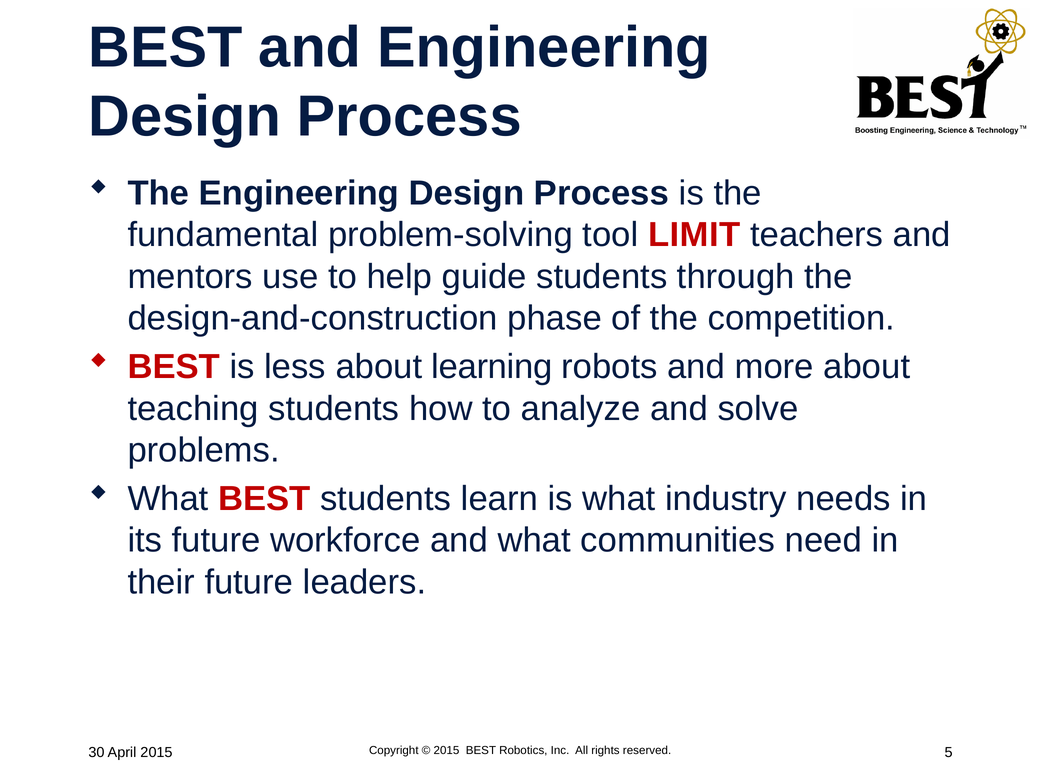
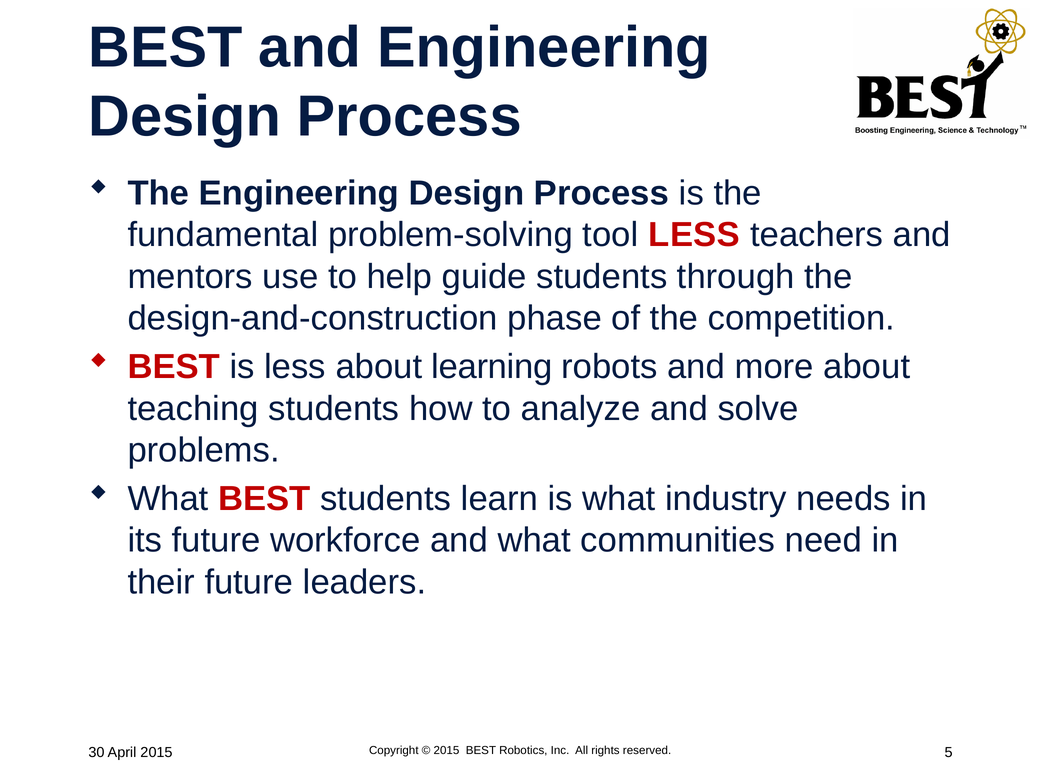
tool LIMIT: LIMIT -> LESS
